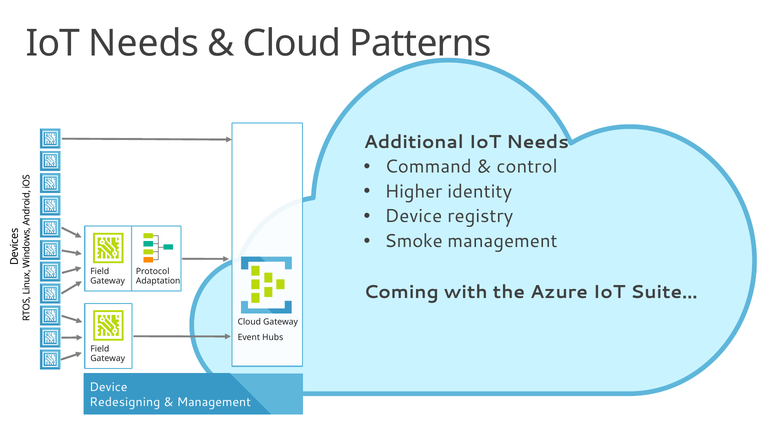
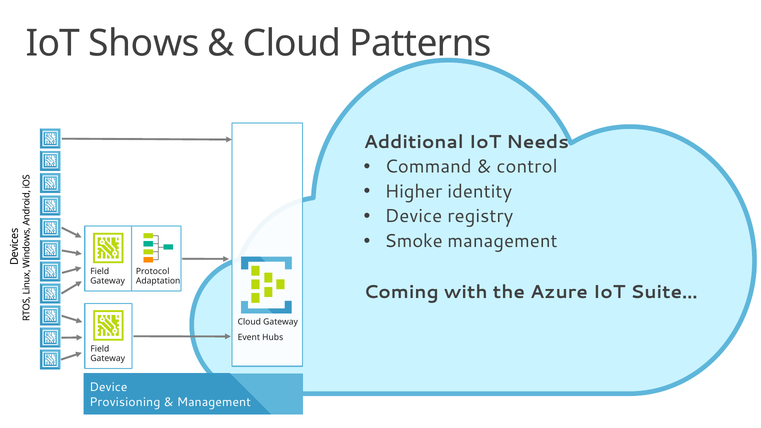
Needs at (144, 44): Needs -> Shows
Redesigning: Redesigning -> Provisioning
